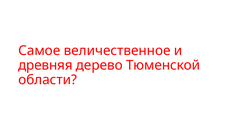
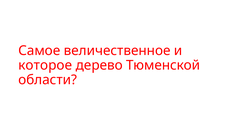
древняя: древняя -> которое
